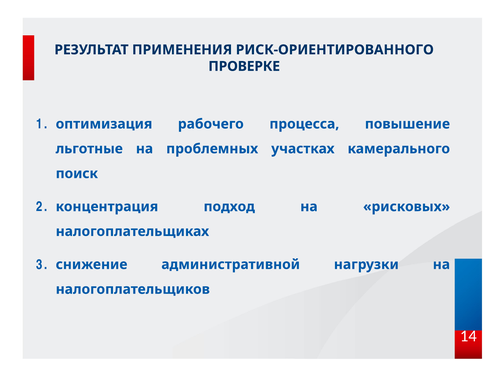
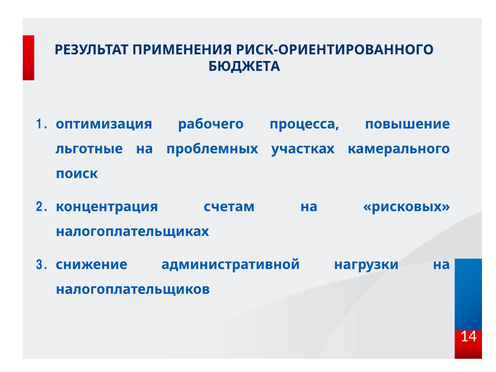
ПРОВЕРКЕ: ПРОВЕРКЕ -> БЮДЖЕТА
подход: подход -> счетам
